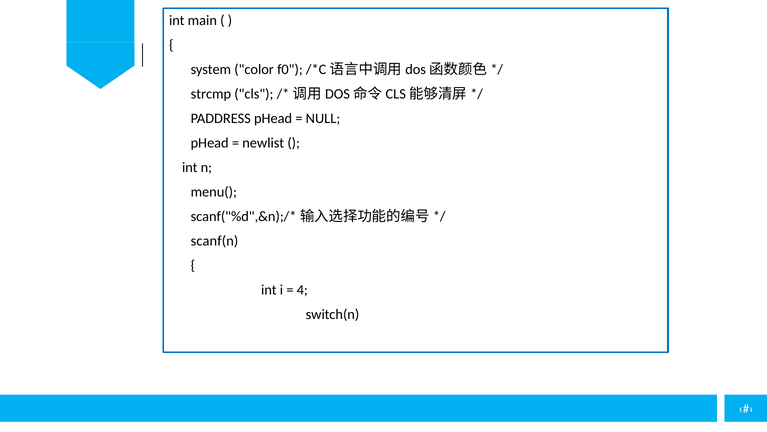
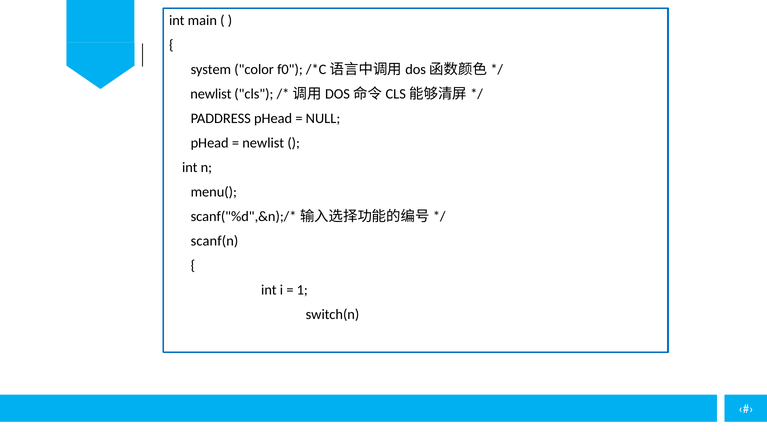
strcmp at (211, 94): strcmp -> newlist
4: 4 -> 1
